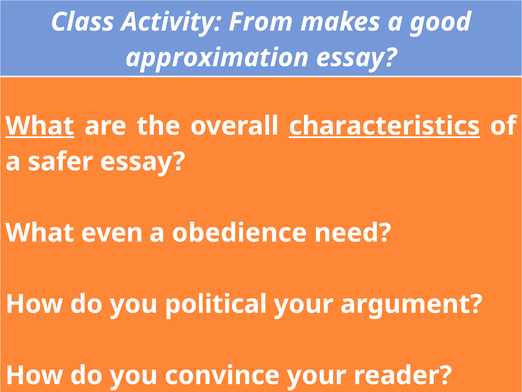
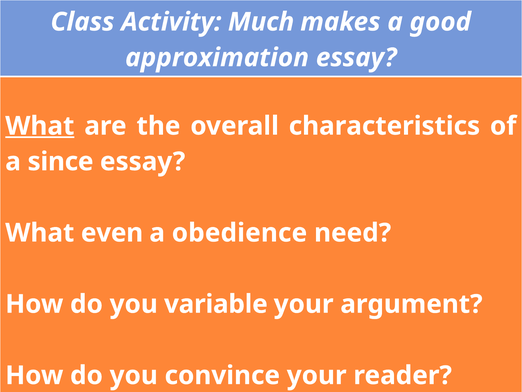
From: From -> Much
characteristics underline: present -> none
safer: safer -> since
political: political -> variable
